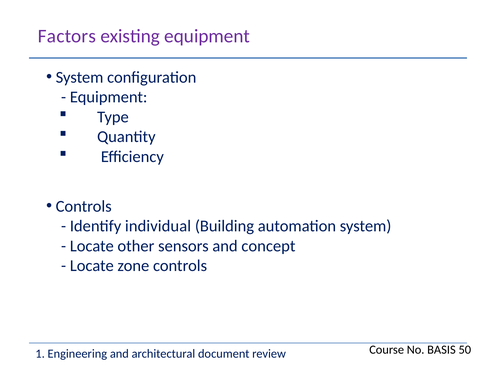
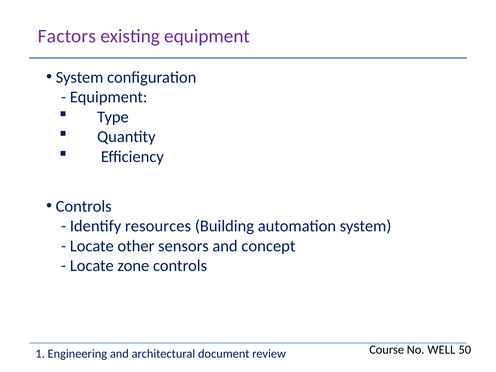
individual: individual -> resources
BASIS: BASIS -> WELL
